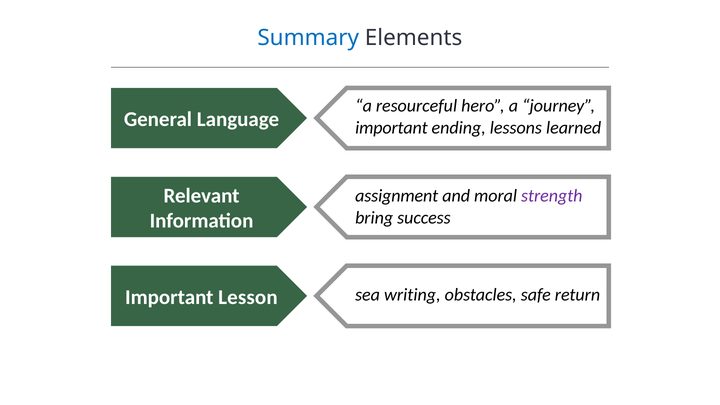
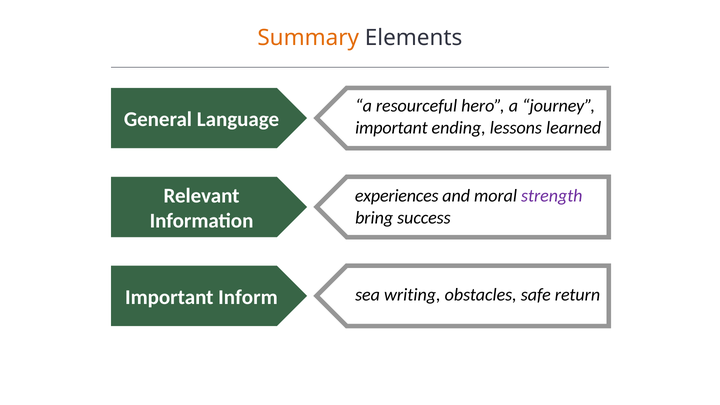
Summary colour: blue -> orange
assignment: assignment -> experiences
Lesson: Lesson -> Inform
